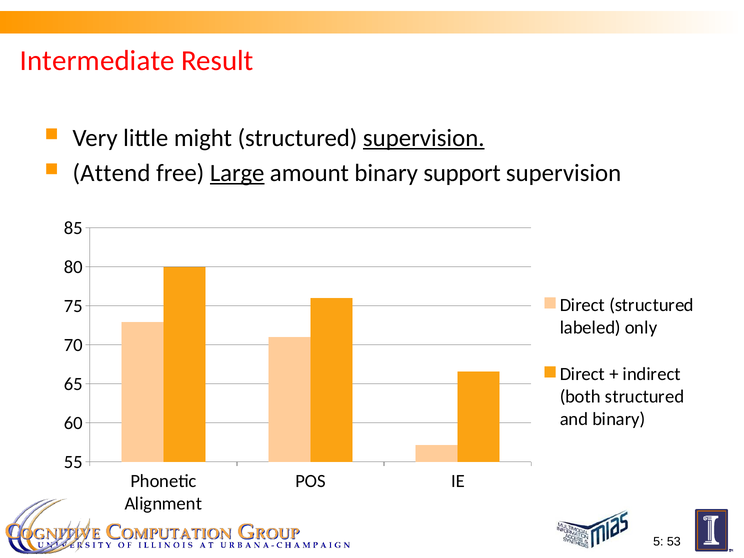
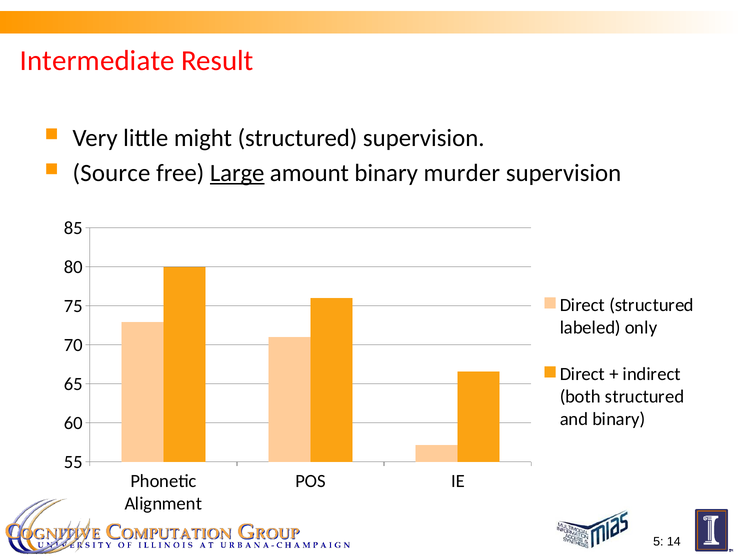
supervision at (424, 138) underline: present -> none
Attend: Attend -> Source
support: support -> murder
53: 53 -> 14
